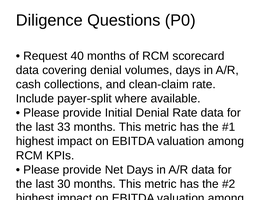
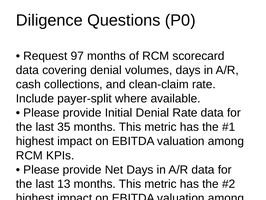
40: 40 -> 97
33: 33 -> 35
30: 30 -> 13
